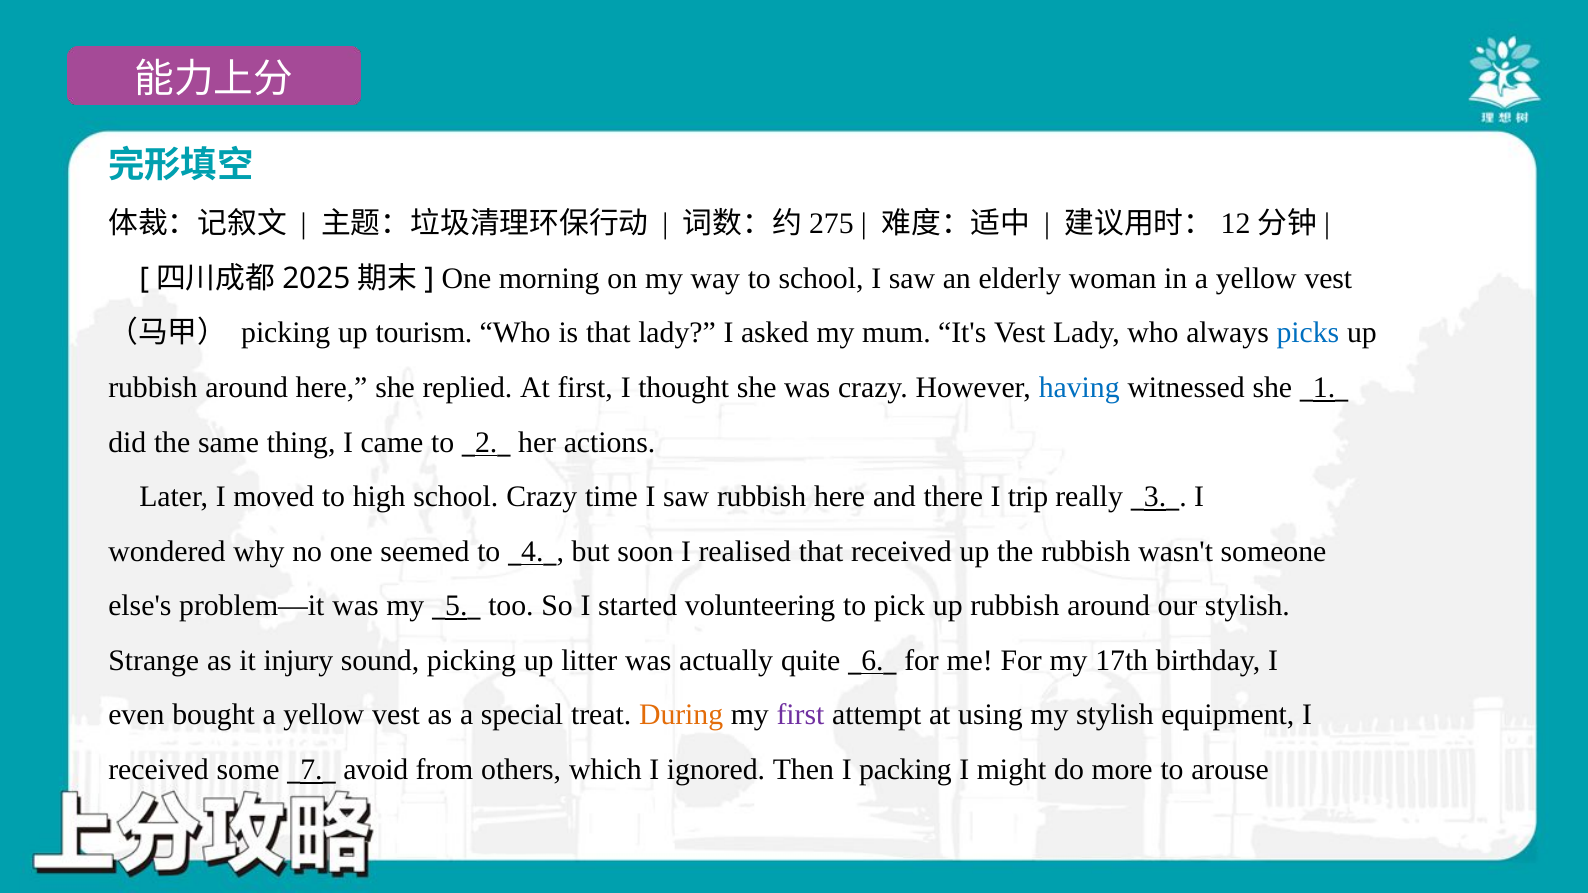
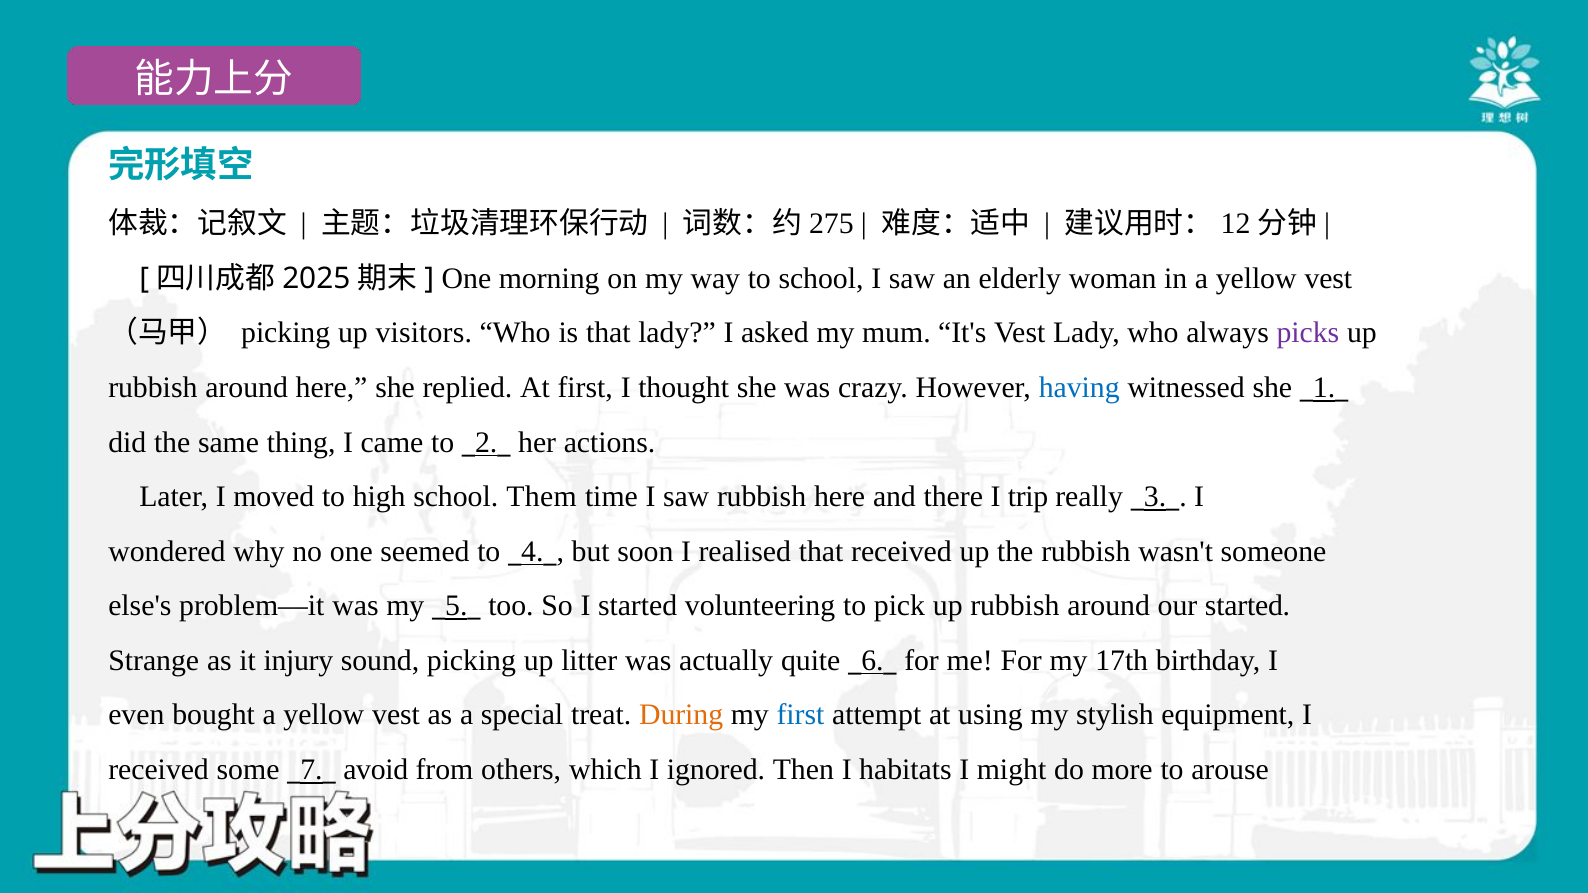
tourism: tourism -> visitors
picks colour: blue -> purple
school Crazy: Crazy -> Them
our stylish: stylish -> started
first at (800, 715) colour: purple -> blue
packing: packing -> habitats
